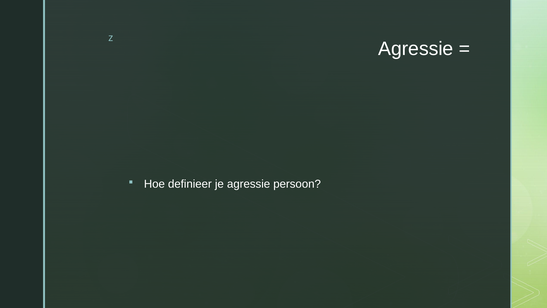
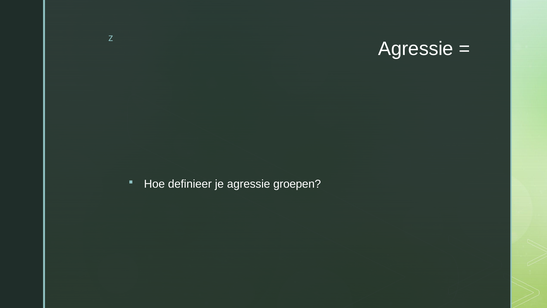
persoon: persoon -> groepen
